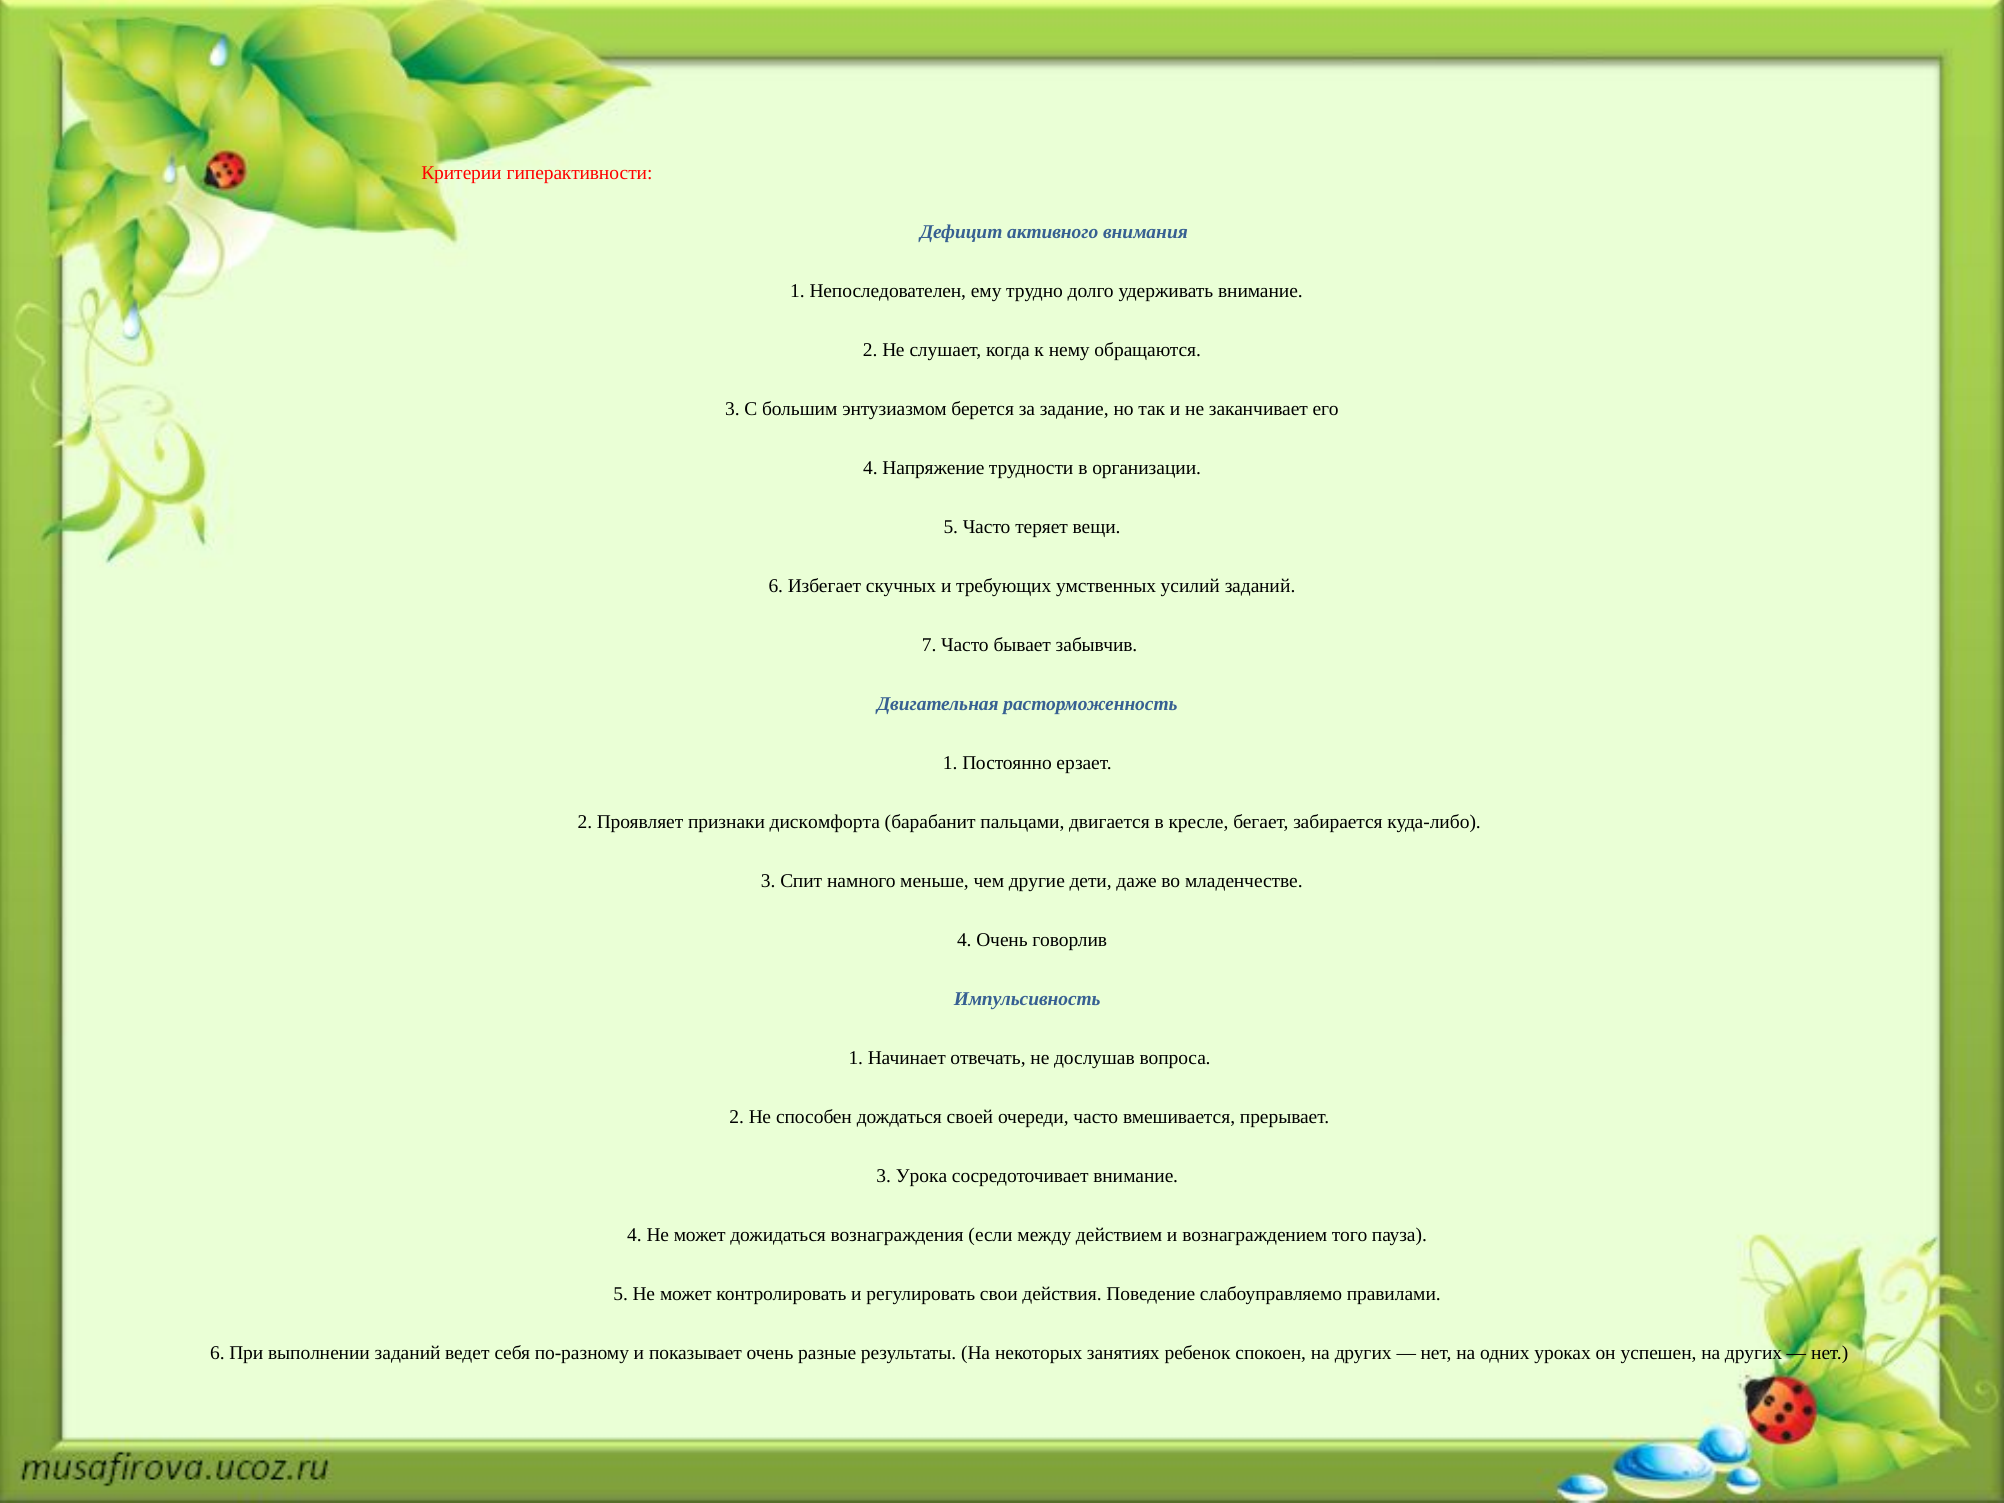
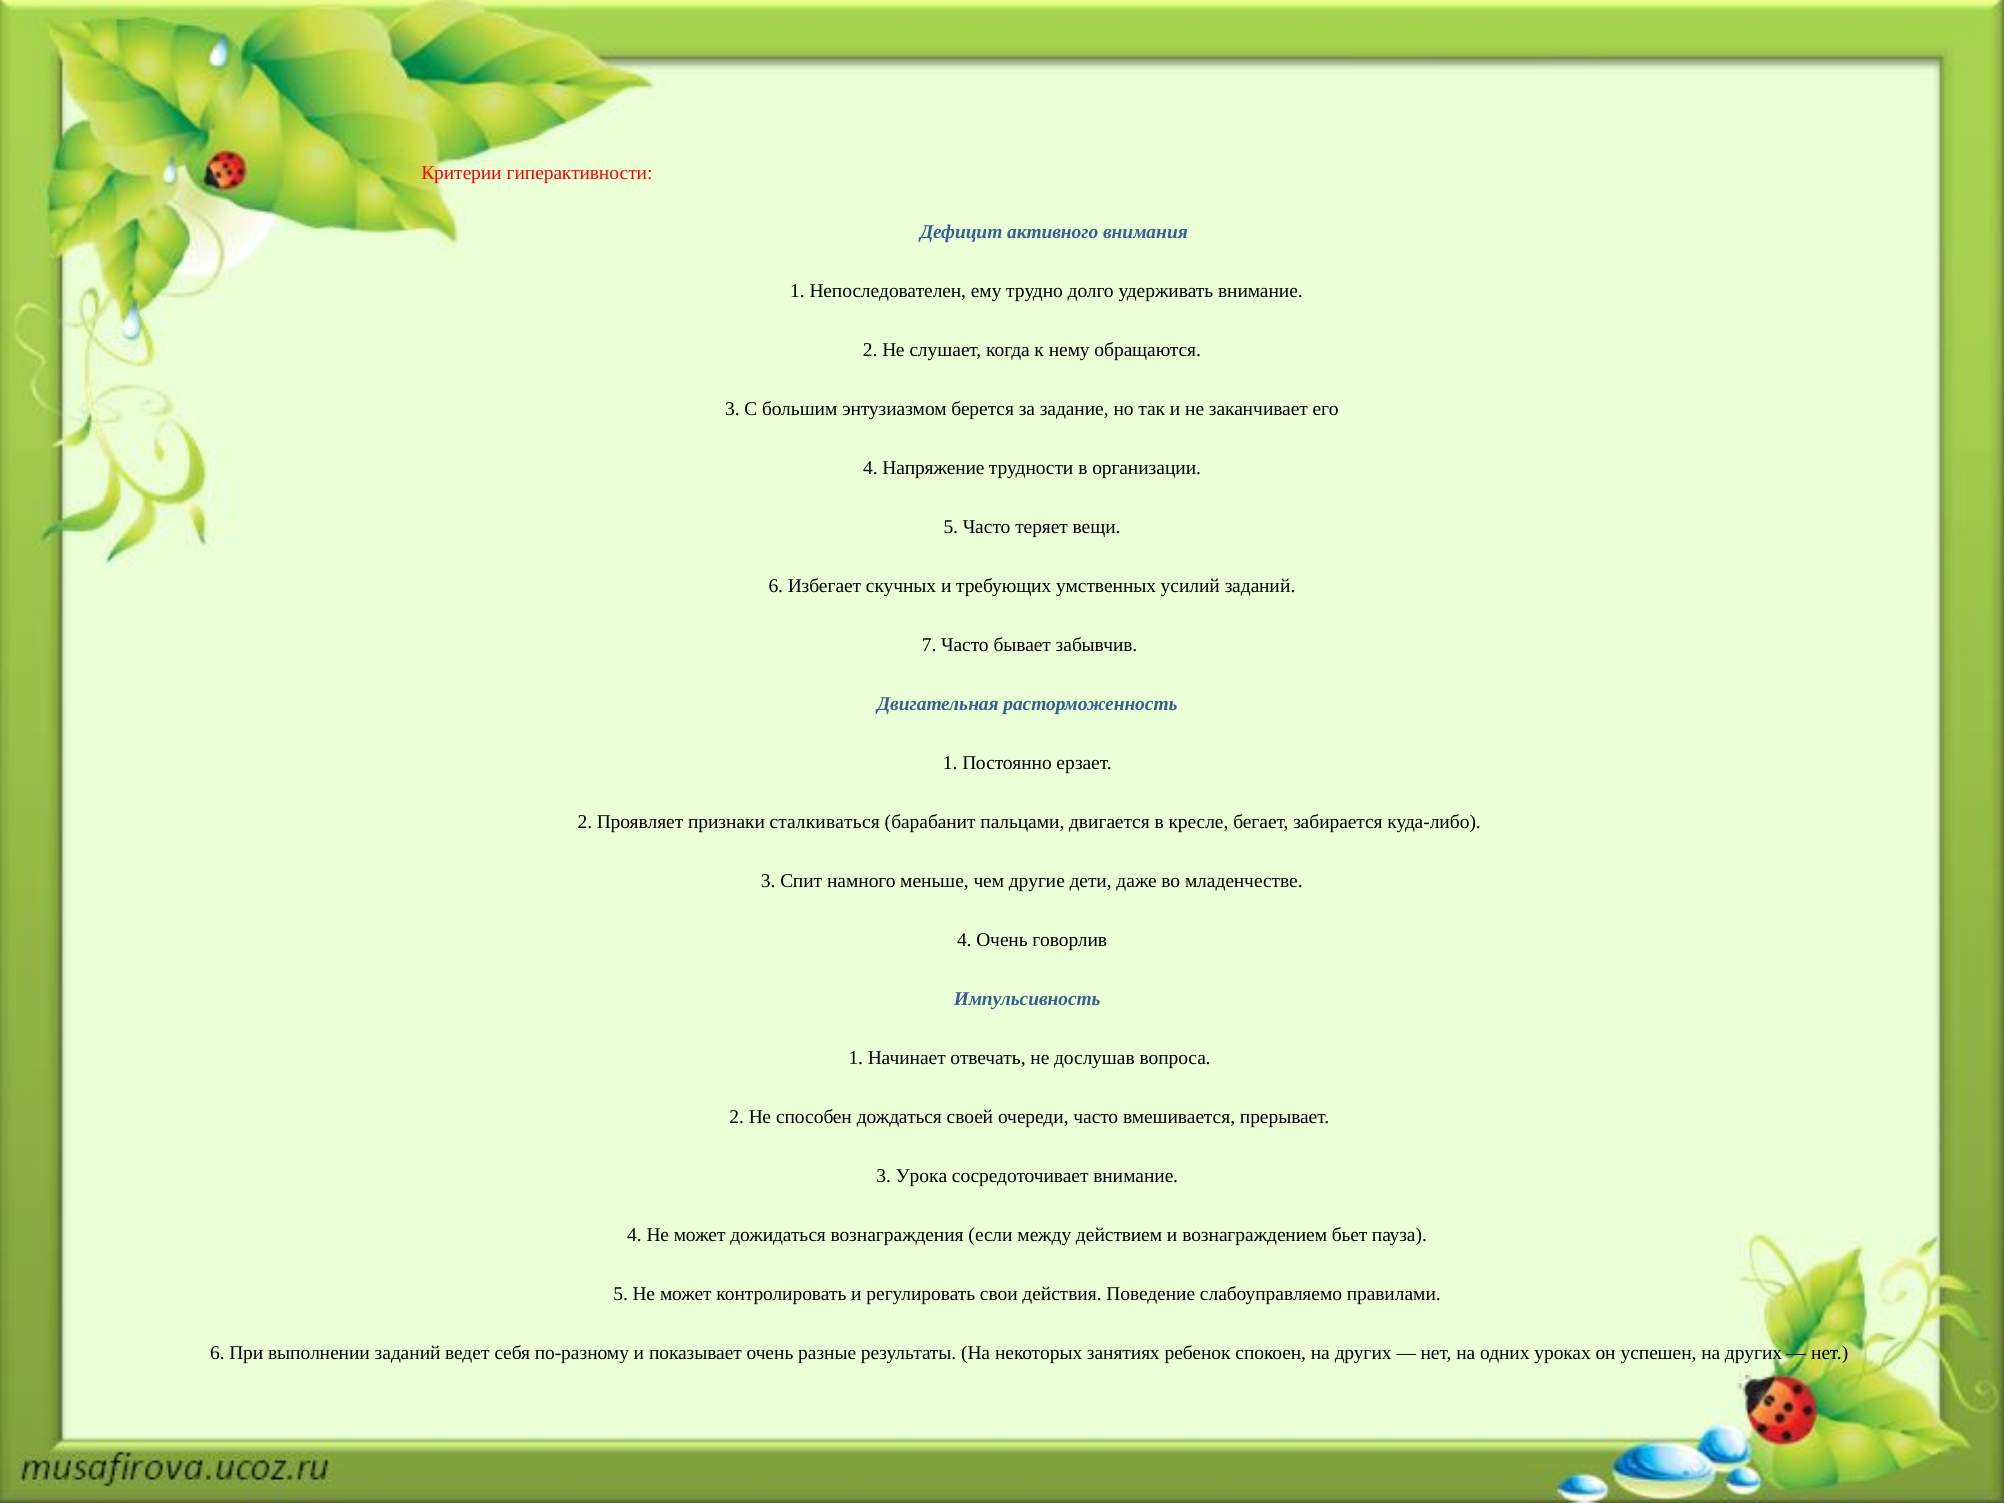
дискомфорта: дискомфорта -> сталкиваться
того: того -> бьет
